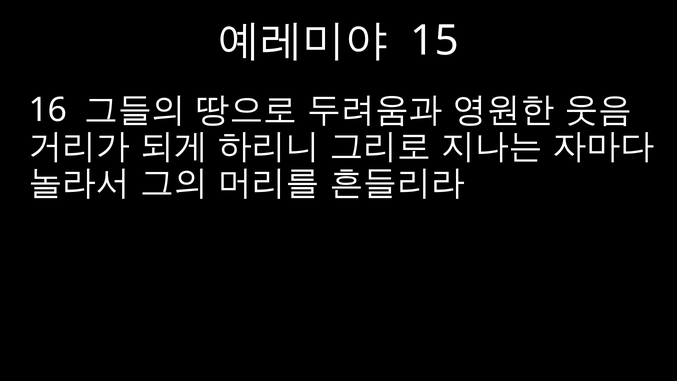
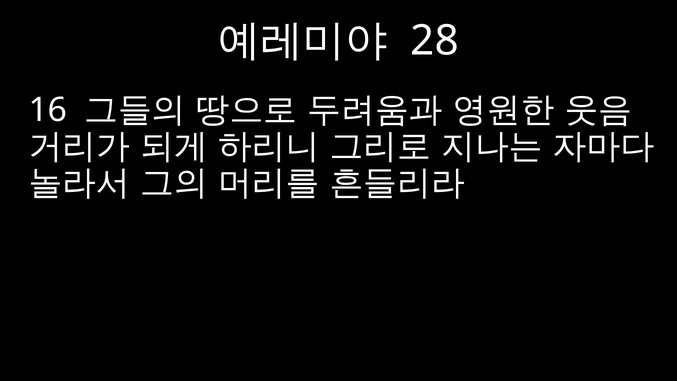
15: 15 -> 28
